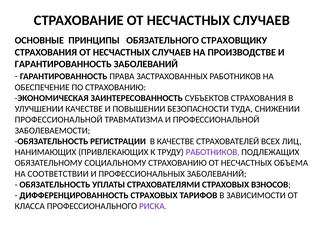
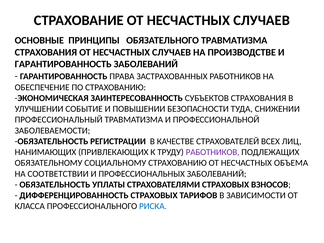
ОБЯЗАТЕЛЬНОГО СТРАХОВЩИКУ: СТРАХОВЩИКУ -> ТРАВМАТИЗМА
УЛУЧШЕНИИ КАЧЕСТВЕ: КАЧЕСТВЕ -> СОБЫТИЕ
ПРОФЕССИОНАЛЬНОЙ at (59, 120): ПРОФЕССИОНАЛЬНОЙ -> ПРОФЕССИОНАЛЬНЫЙ
РИСКА colour: purple -> blue
